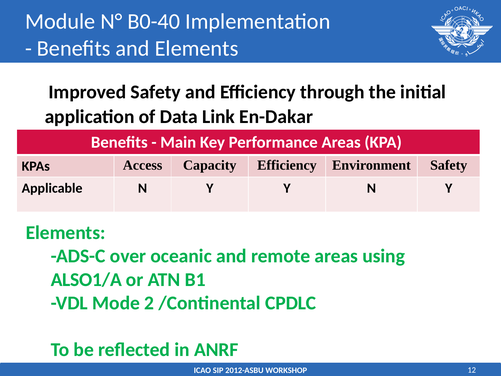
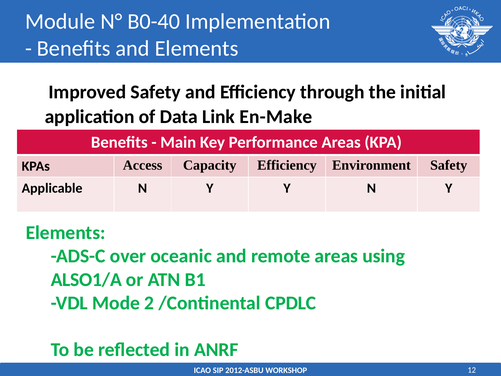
En-Dakar: En-Dakar -> En-Make
